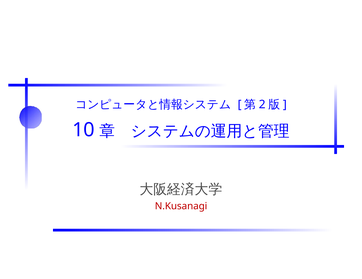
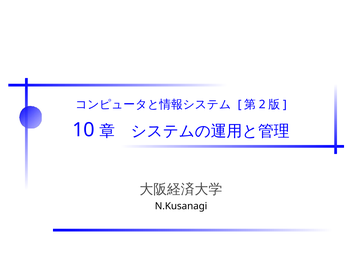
N.Kusanagi colour: red -> black
